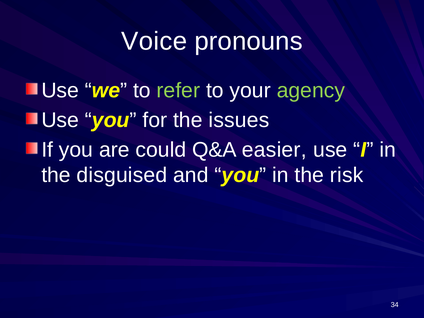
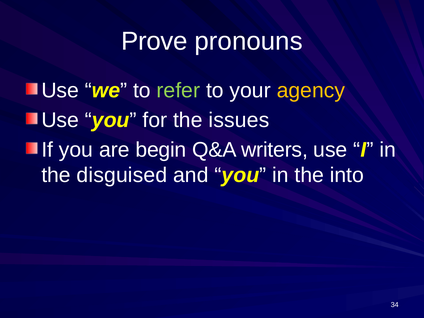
Voice: Voice -> Prove
agency colour: light green -> yellow
could: could -> begin
easier: easier -> writers
risk: risk -> into
